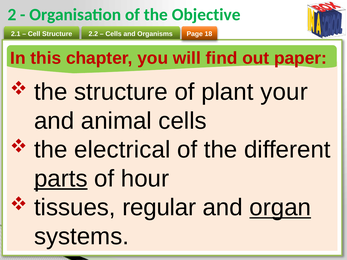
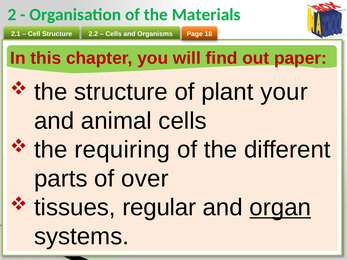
Objective: Objective -> Materials
electrical: electrical -> requiring
parts underline: present -> none
hour: hour -> over
